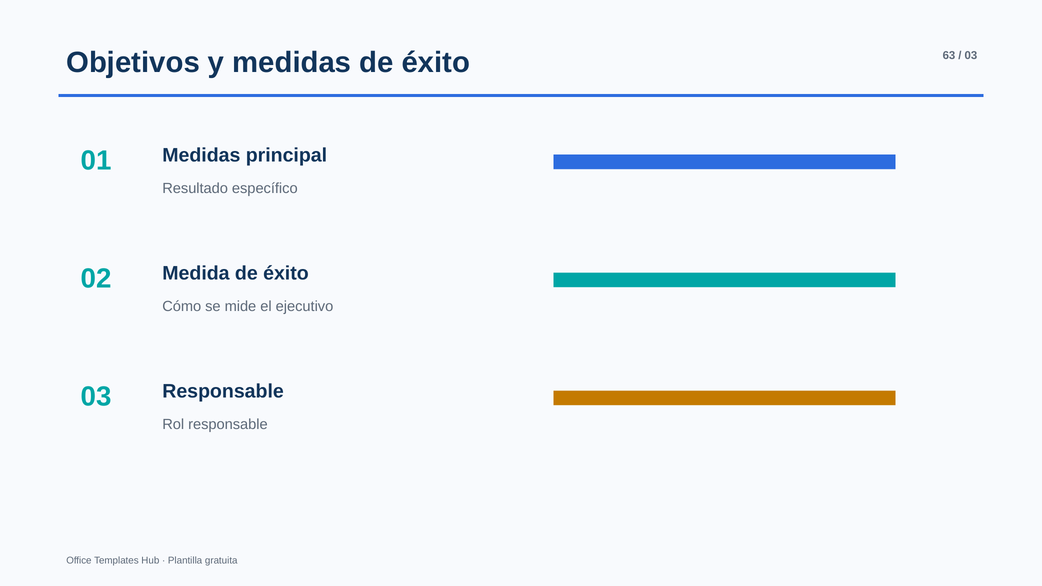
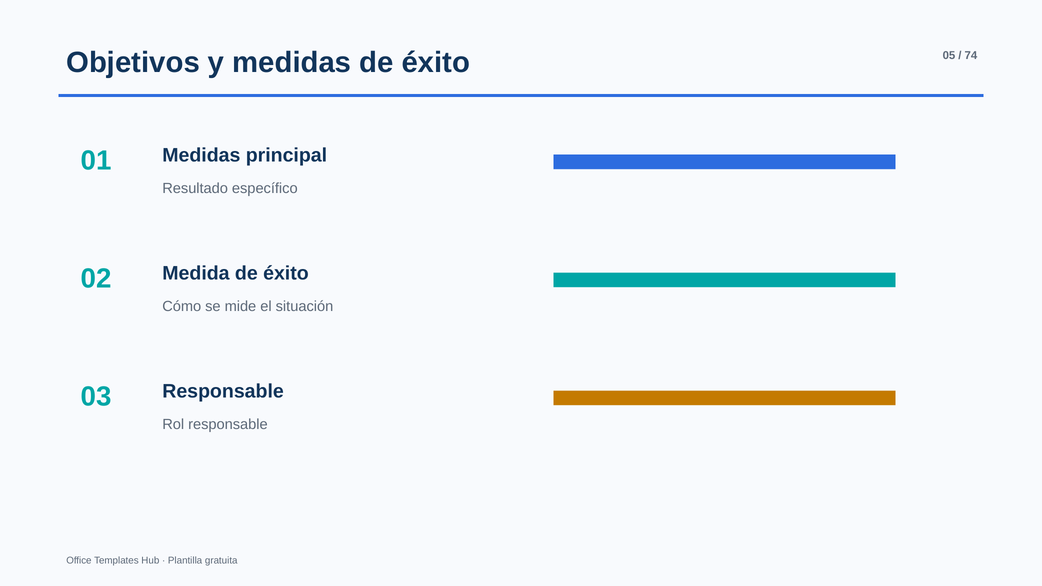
63: 63 -> 05
03 at (971, 55): 03 -> 74
ejecutivo: ejecutivo -> situación
